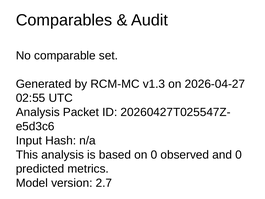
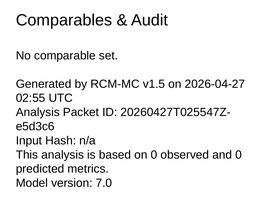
v1.3: v1.3 -> v1.5
2.7: 2.7 -> 7.0
